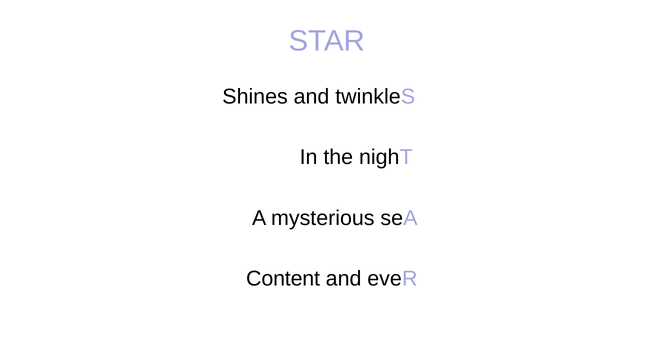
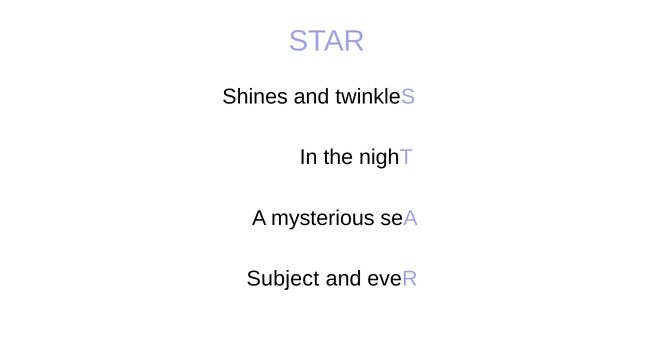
Content: Content -> Subject
